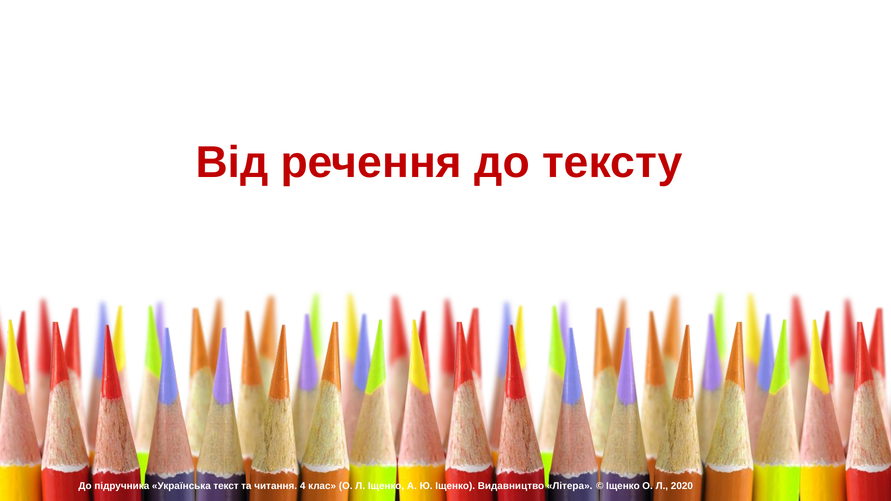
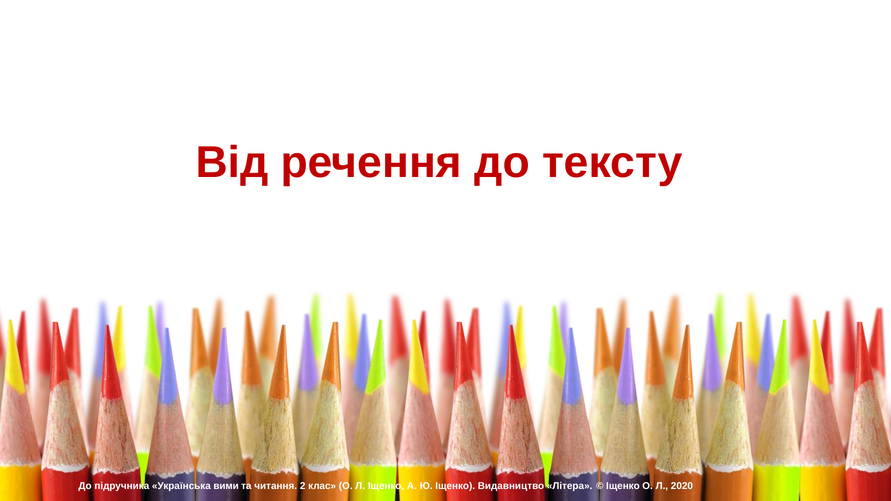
текст: текст -> вими
4: 4 -> 2
